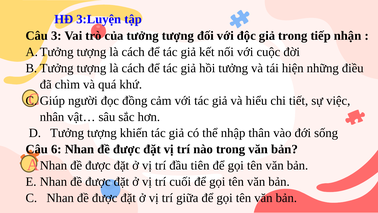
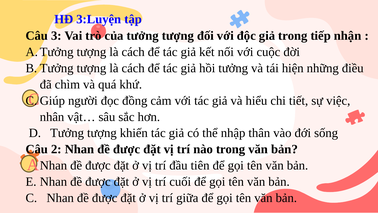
6: 6 -> 2
